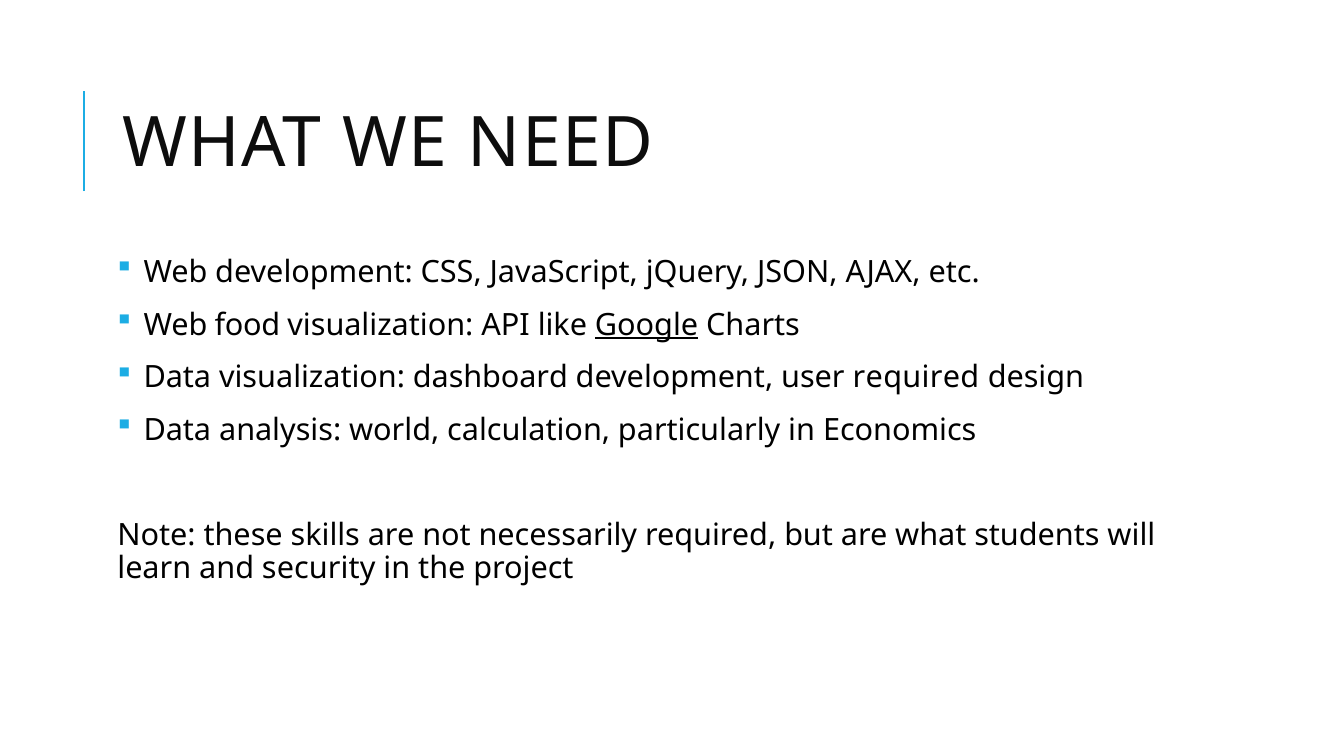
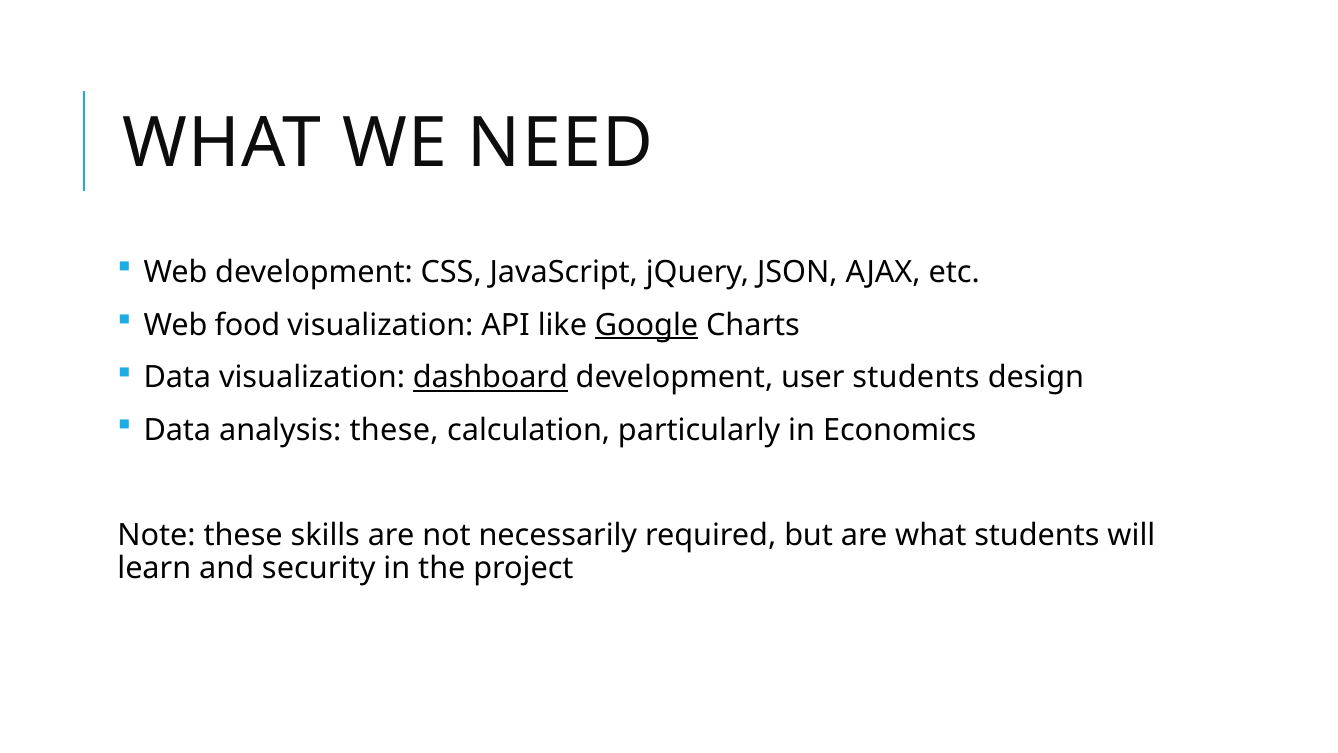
dashboard underline: none -> present
user required: required -> students
analysis world: world -> these
